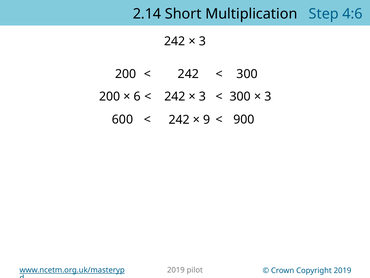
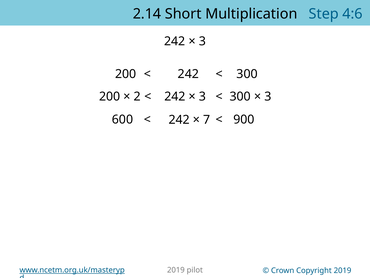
6: 6 -> 2
9: 9 -> 7
